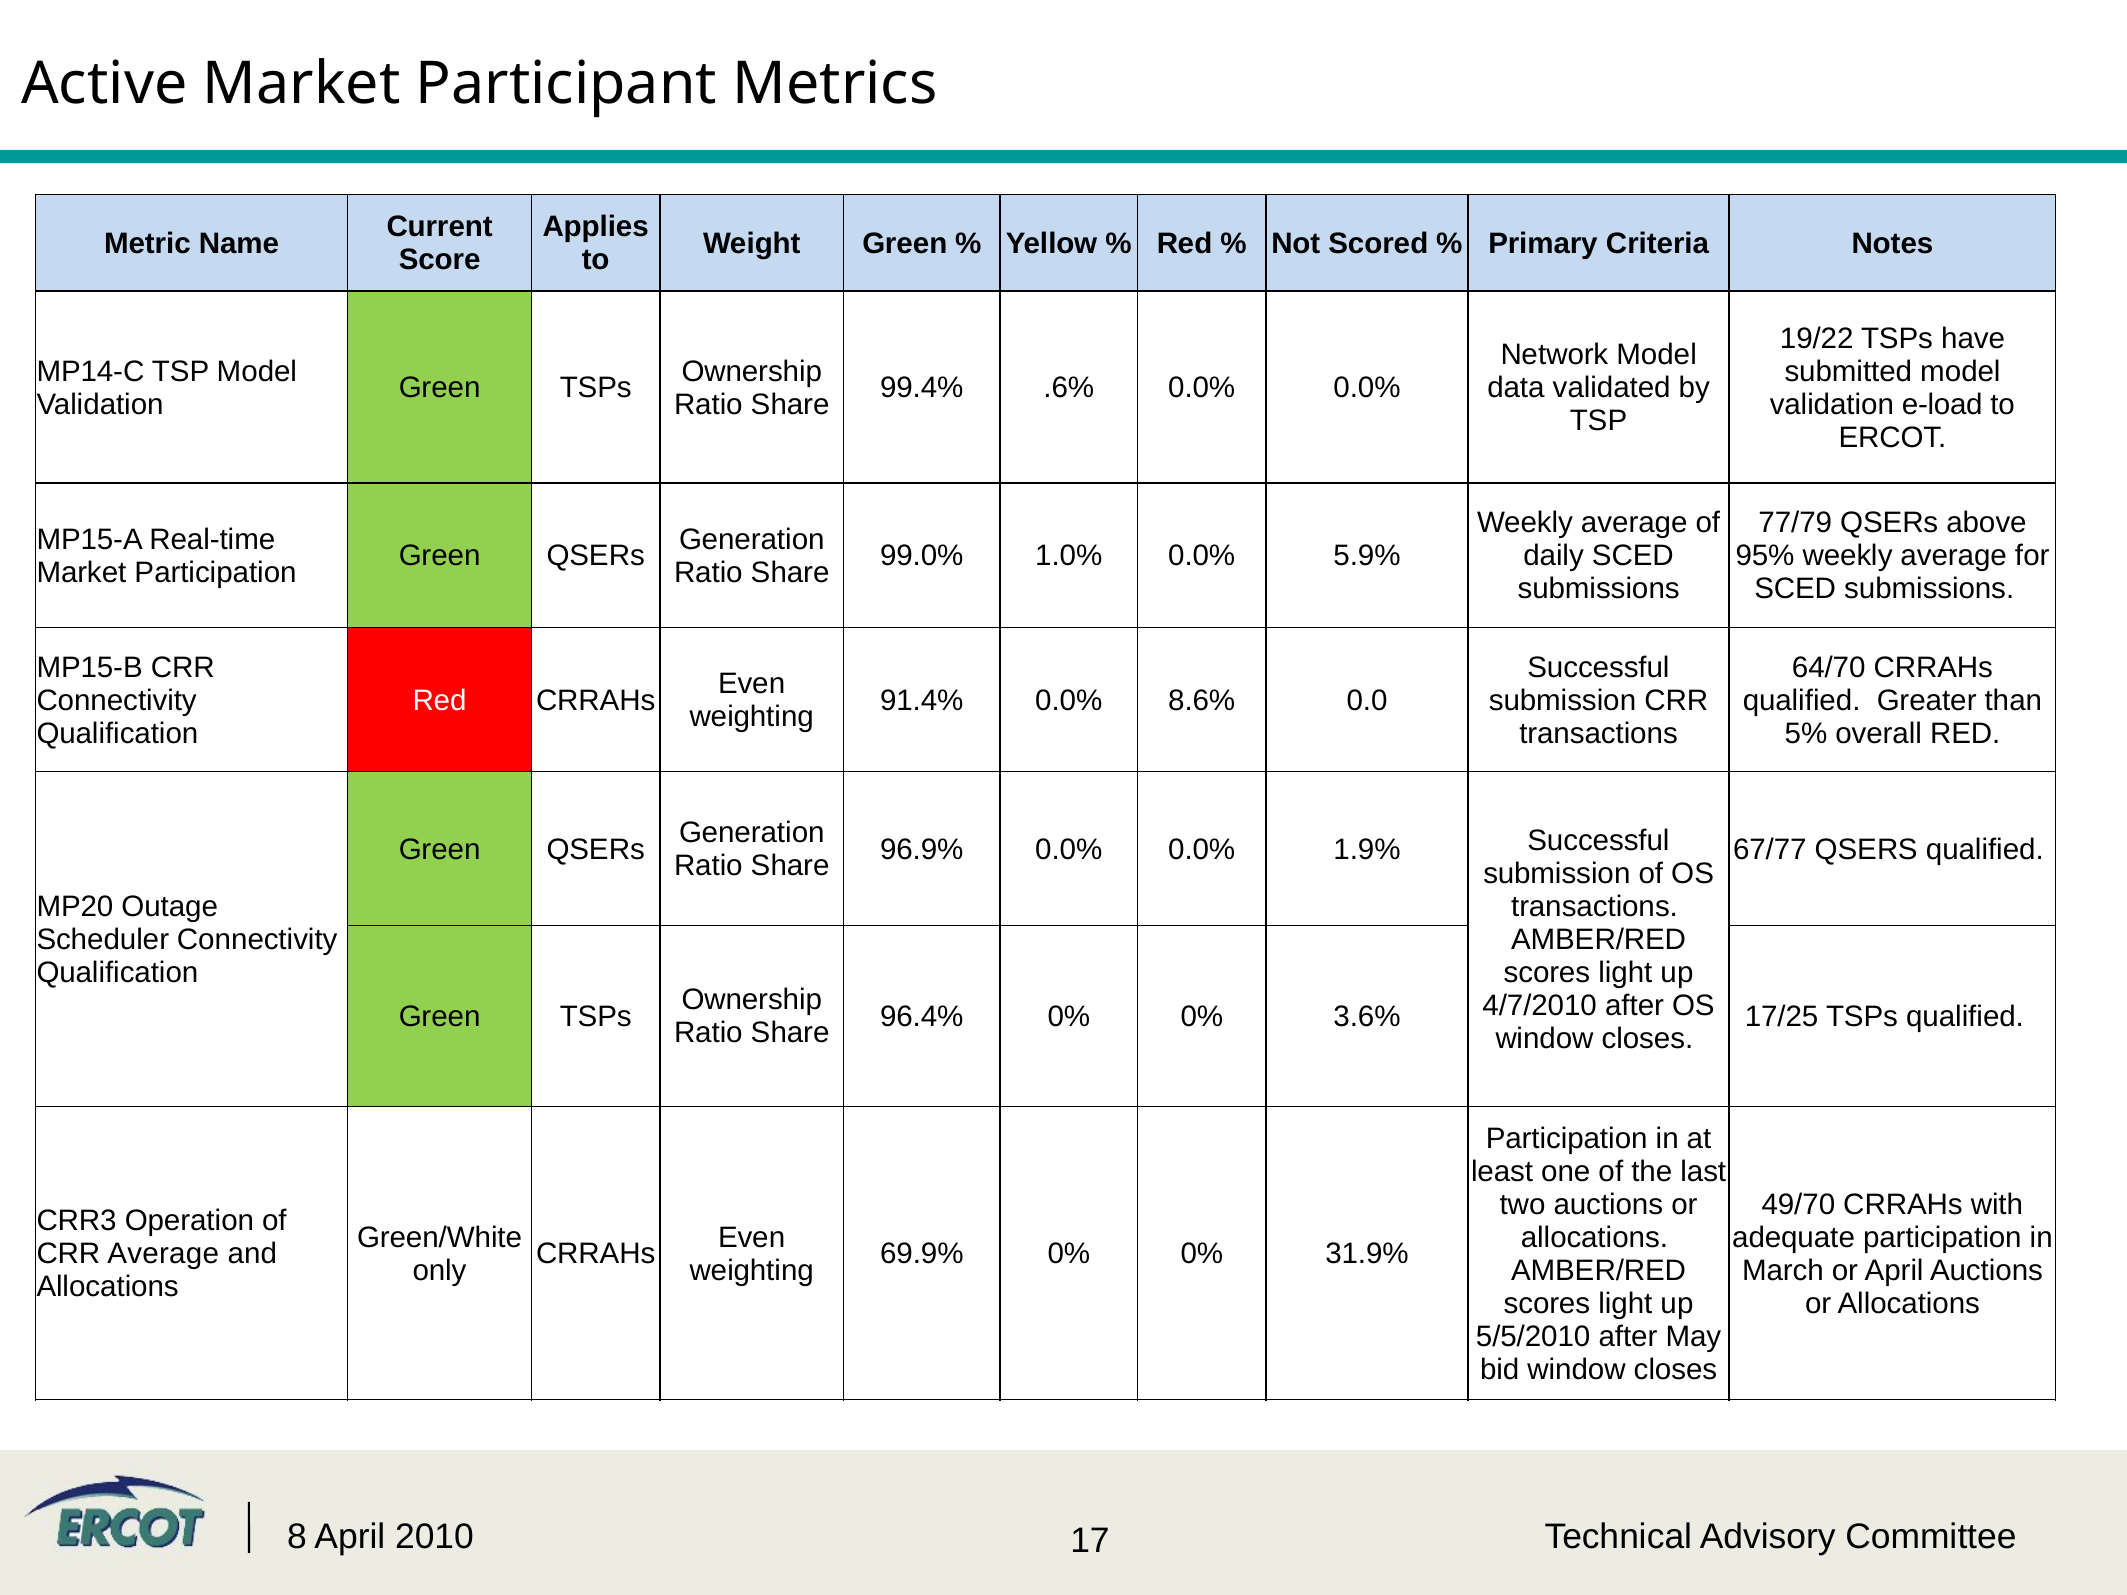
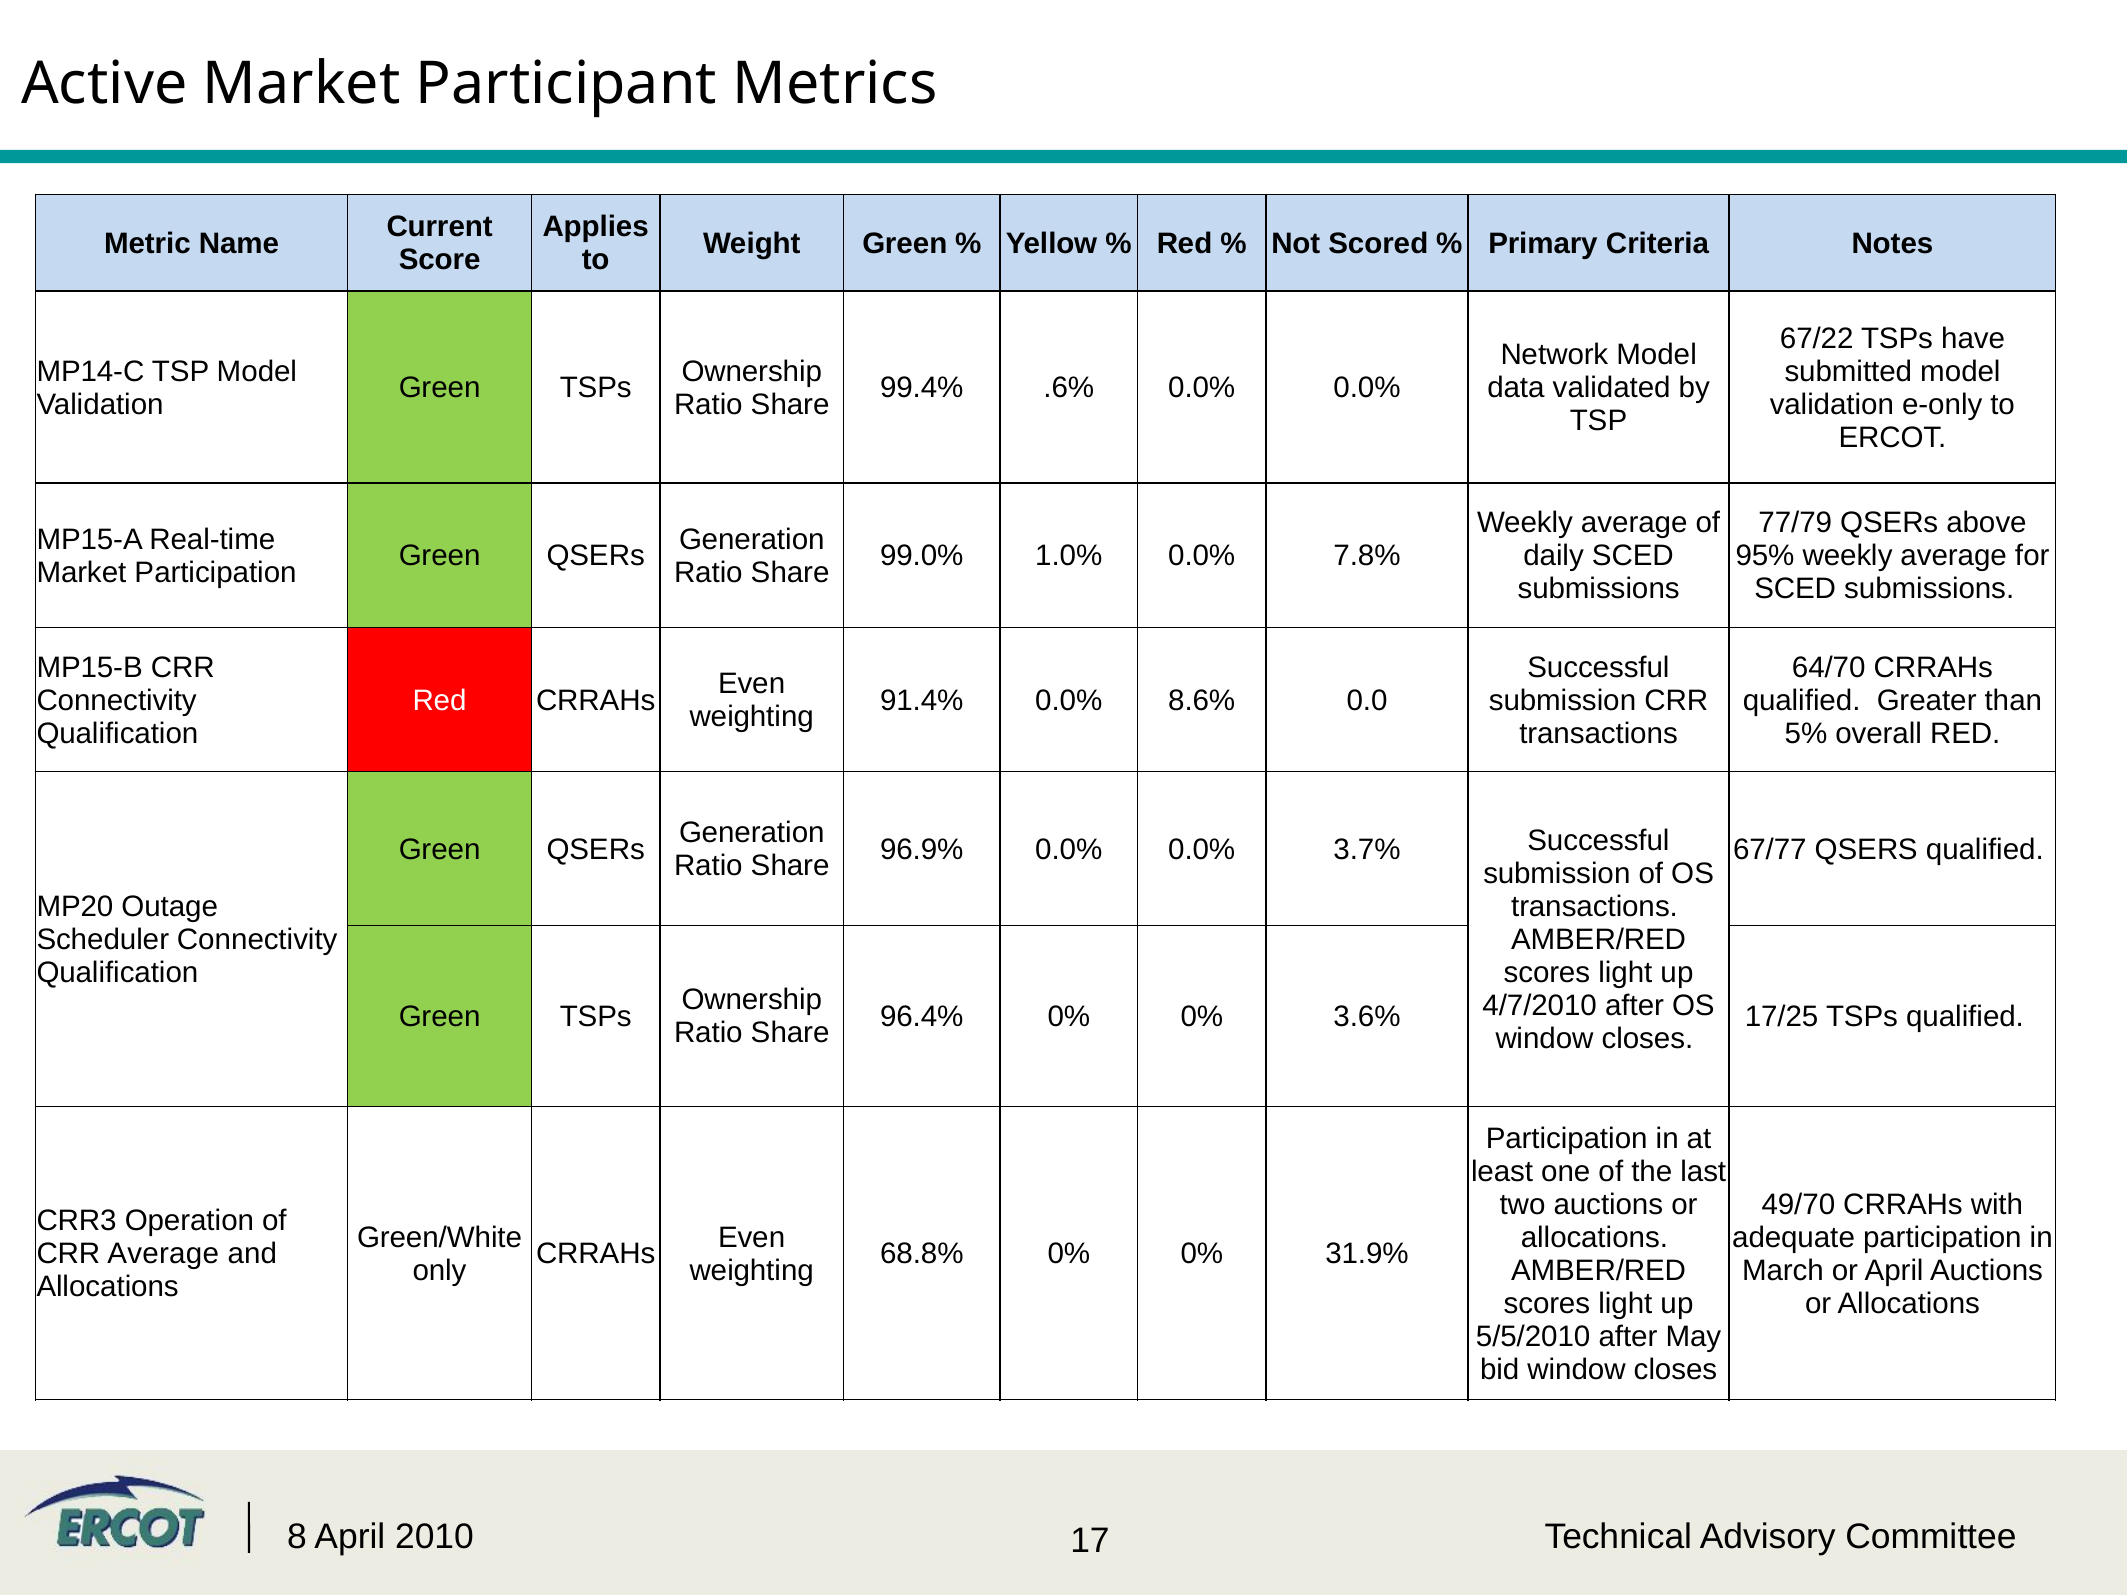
19/22: 19/22 -> 67/22
e-load: e-load -> e-only
5.9%: 5.9% -> 7.8%
1.9%: 1.9% -> 3.7%
69.9%: 69.9% -> 68.8%
